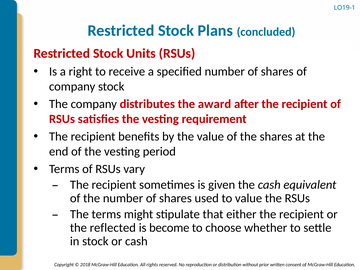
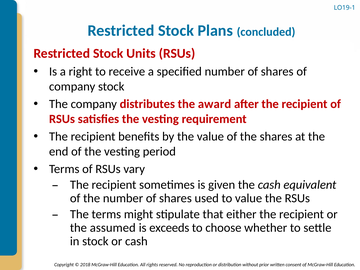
reflected: reflected -> assumed
become: become -> exceeds
